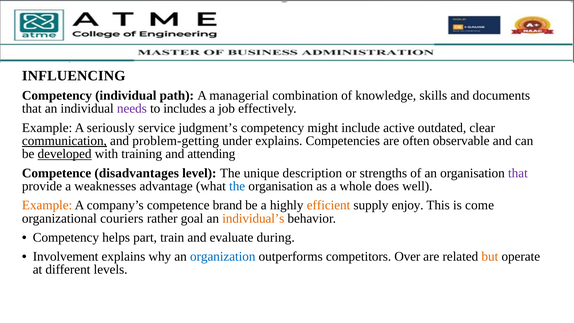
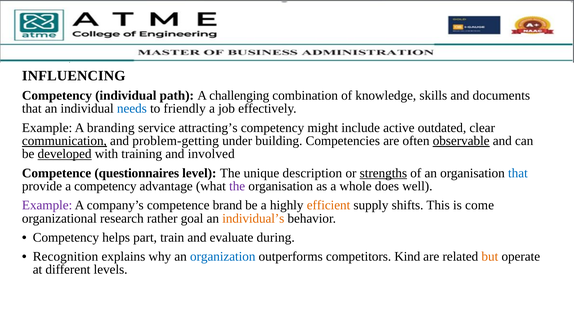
managerial: managerial -> challenging
needs colour: purple -> blue
includes: includes -> friendly
seriously: seriously -> branding
judgment’s: judgment’s -> attracting’s
under explains: explains -> building
observable underline: none -> present
attending: attending -> involved
disadvantages: disadvantages -> questionnaires
strengths underline: none -> present
that at (518, 173) colour: purple -> blue
a weaknesses: weaknesses -> competency
the at (237, 186) colour: blue -> purple
Example at (47, 205) colour: orange -> purple
enjoy: enjoy -> shifts
couriers: couriers -> research
Involvement: Involvement -> Recognition
Over: Over -> Kind
